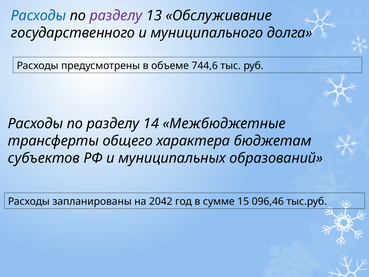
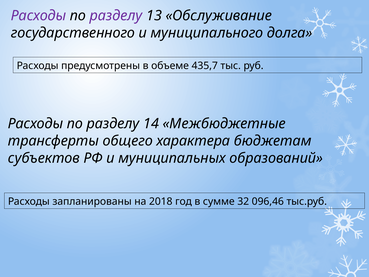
Расходы at (39, 16) colour: blue -> purple
744,6: 744,6 -> 435,7
2042: 2042 -> 2018
15: 15 -> 32
